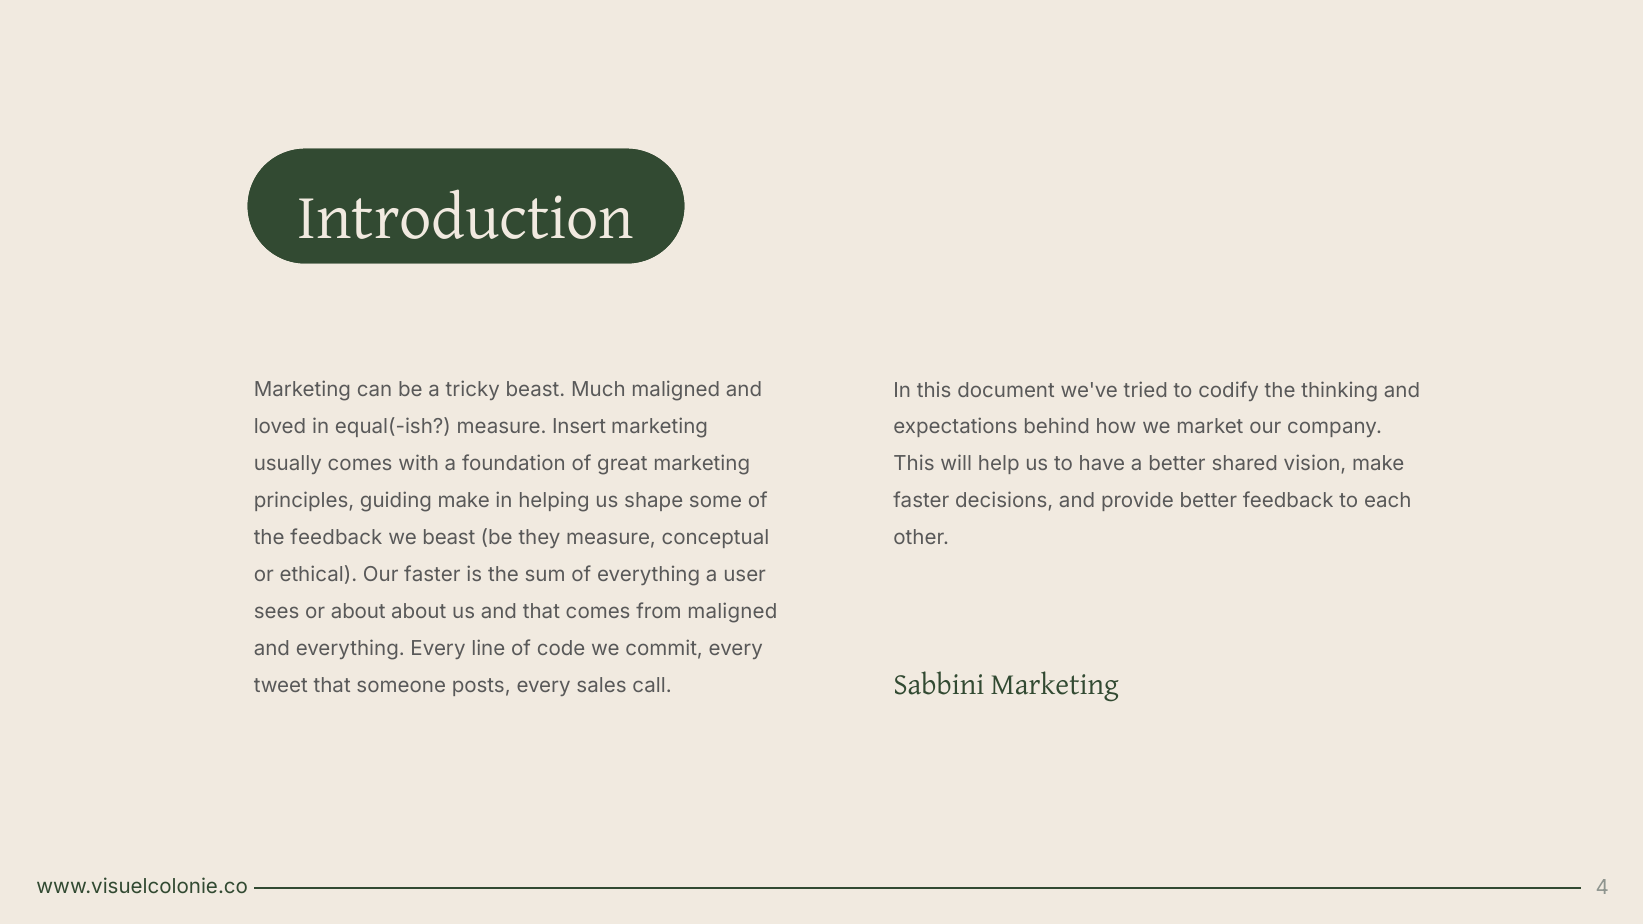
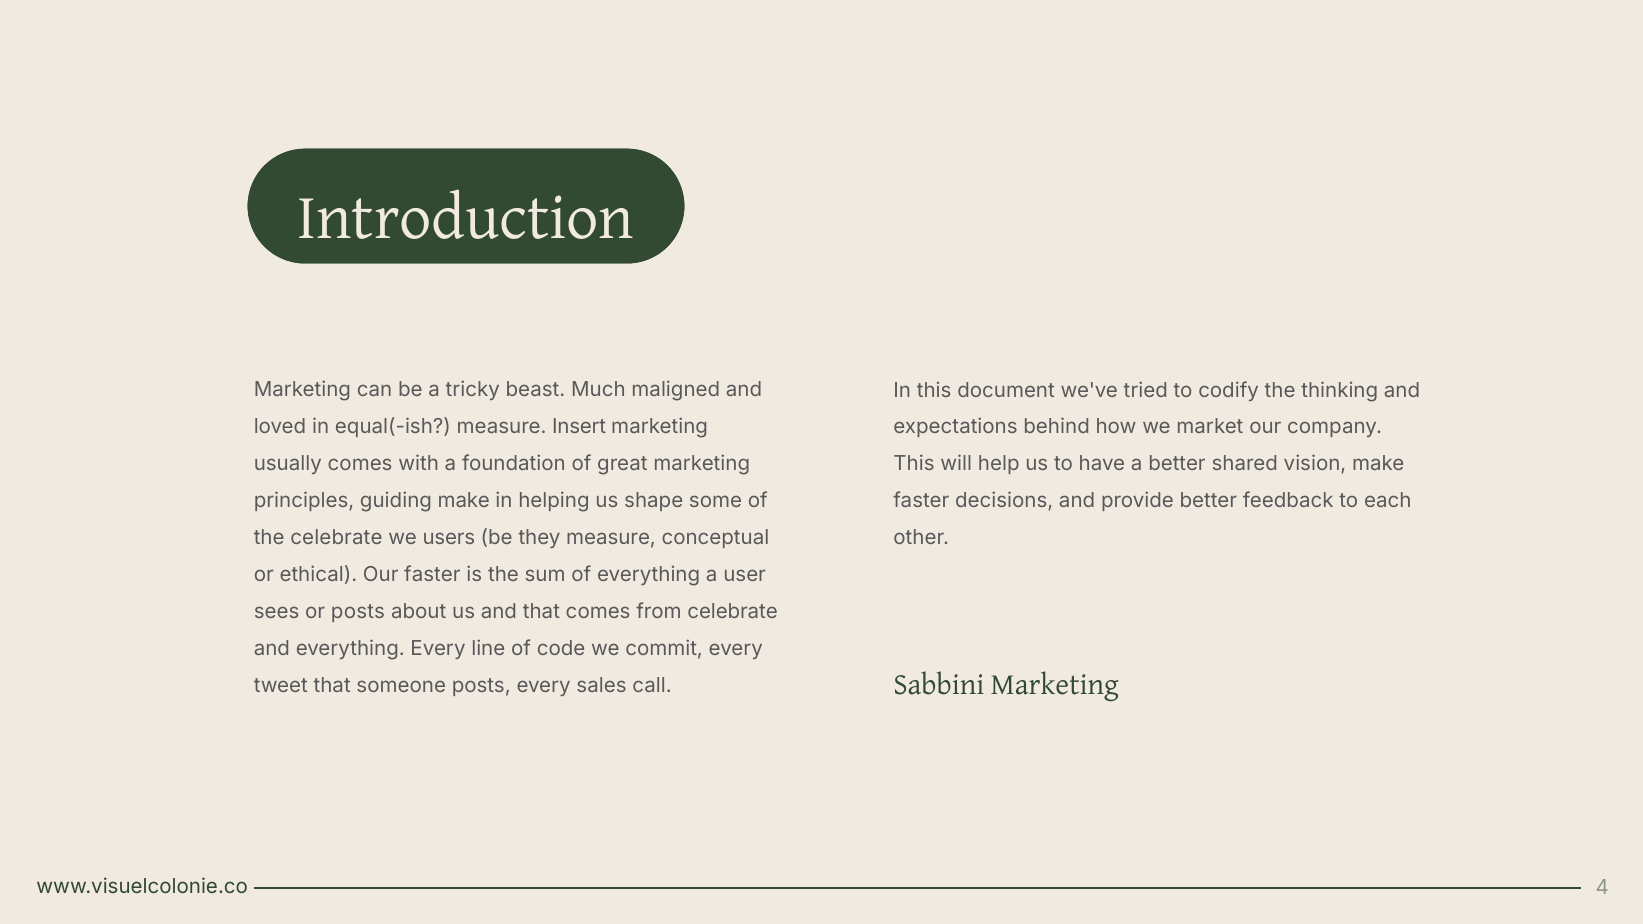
the feedback: feedback -> celebrate
we beast: beast -> users
or about: about -> posts
from maligned: maligned -> celebrate
